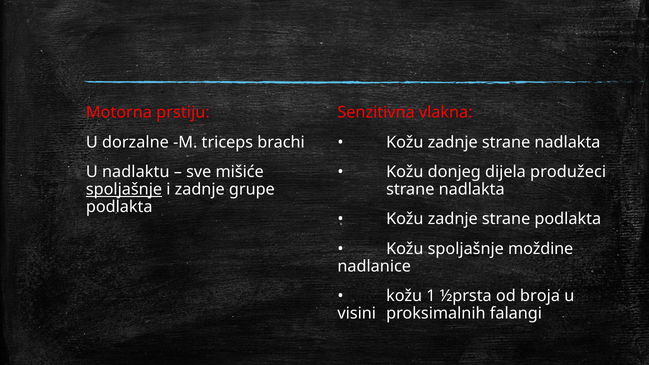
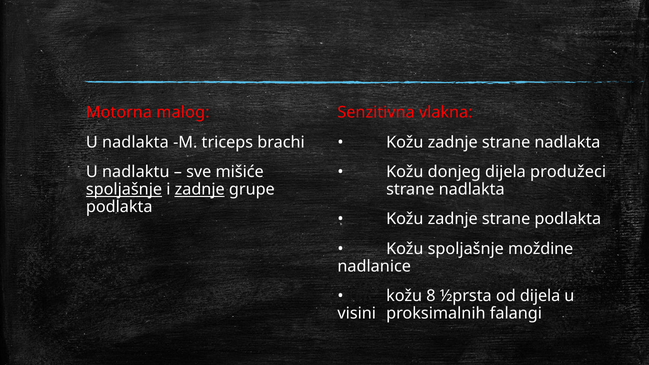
prstiju: prstiju -> malog
U dorzalne: dorzalne -> nadlakta
zadnje at (200, 189) underline: none -> present
1: 1 -> 8
od broja: broja -> dijela
